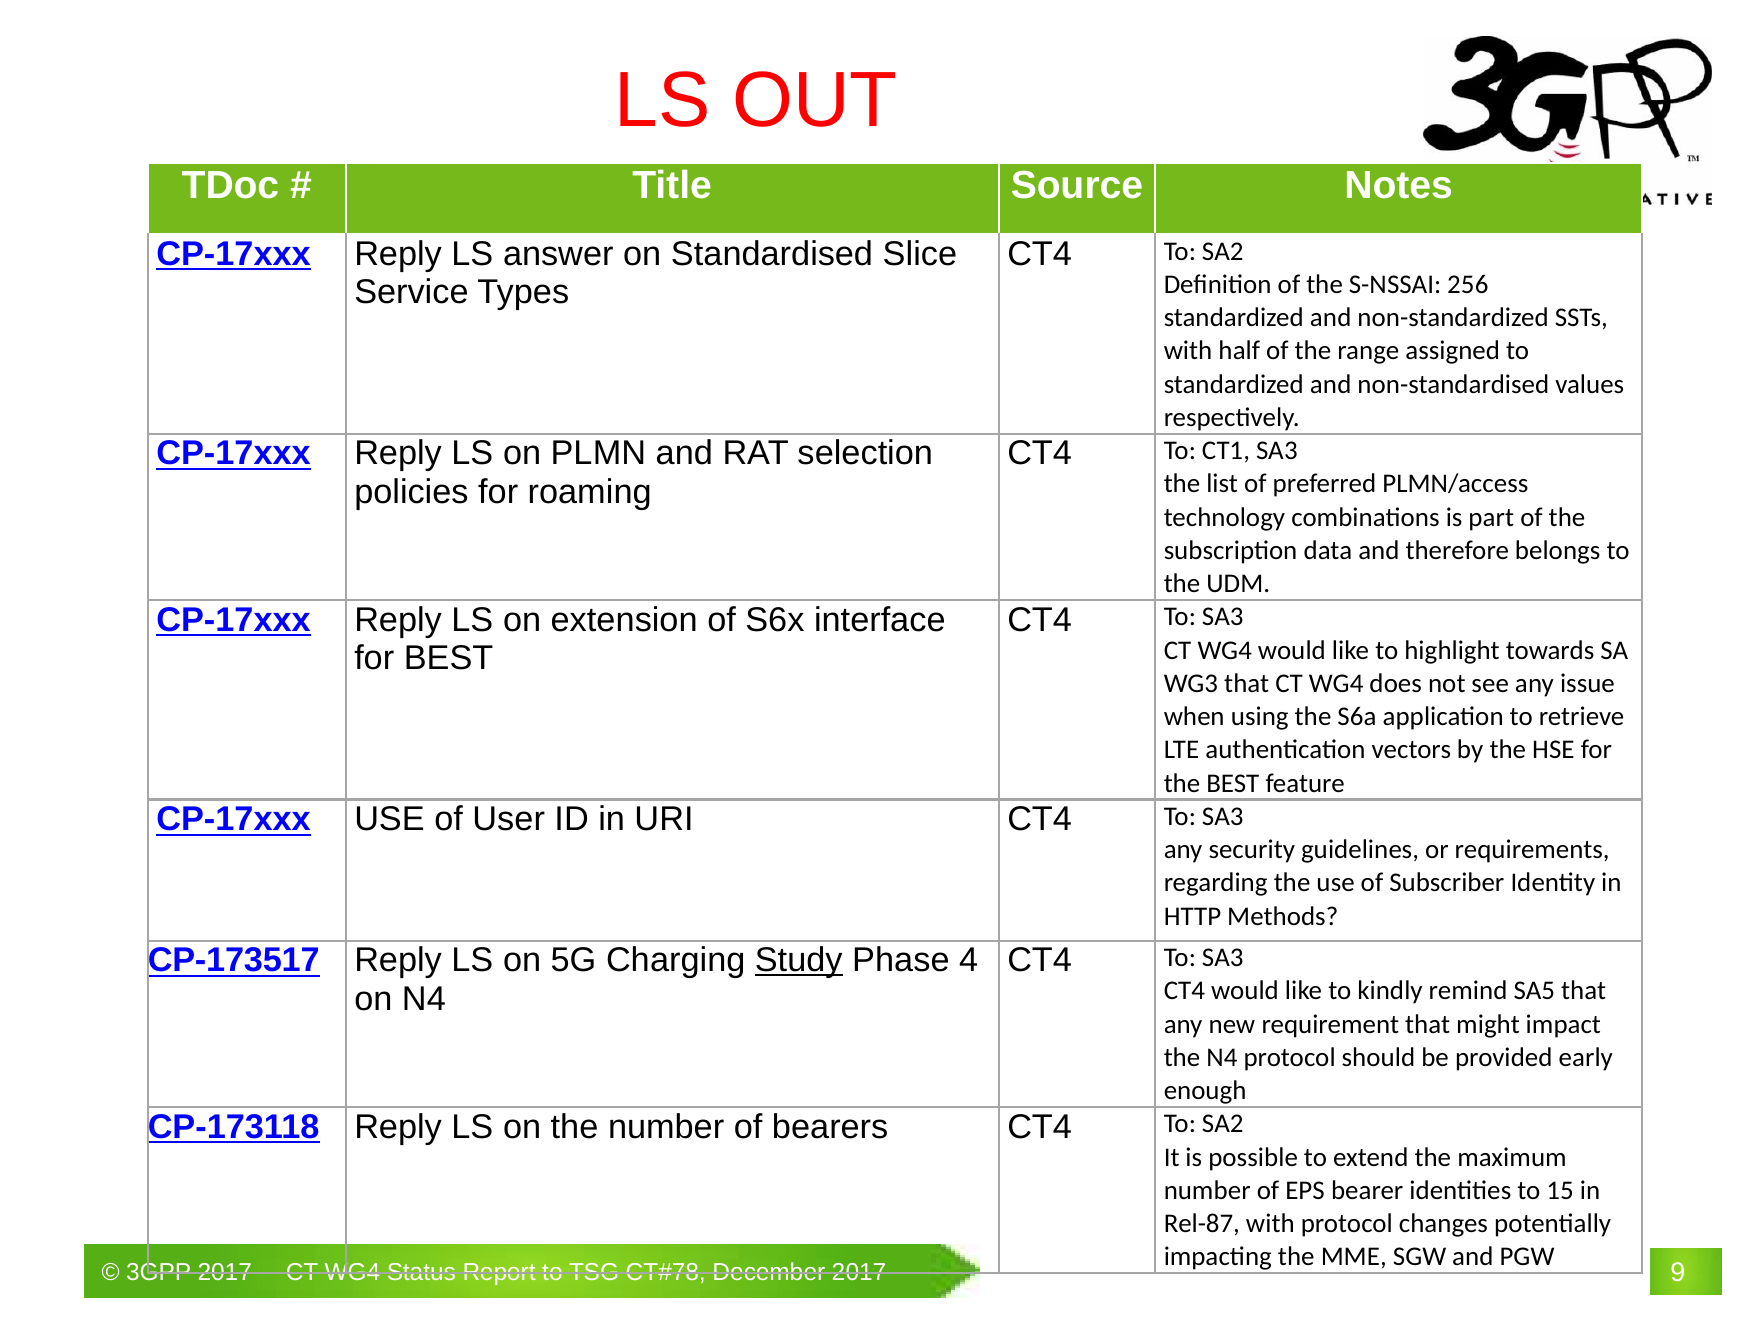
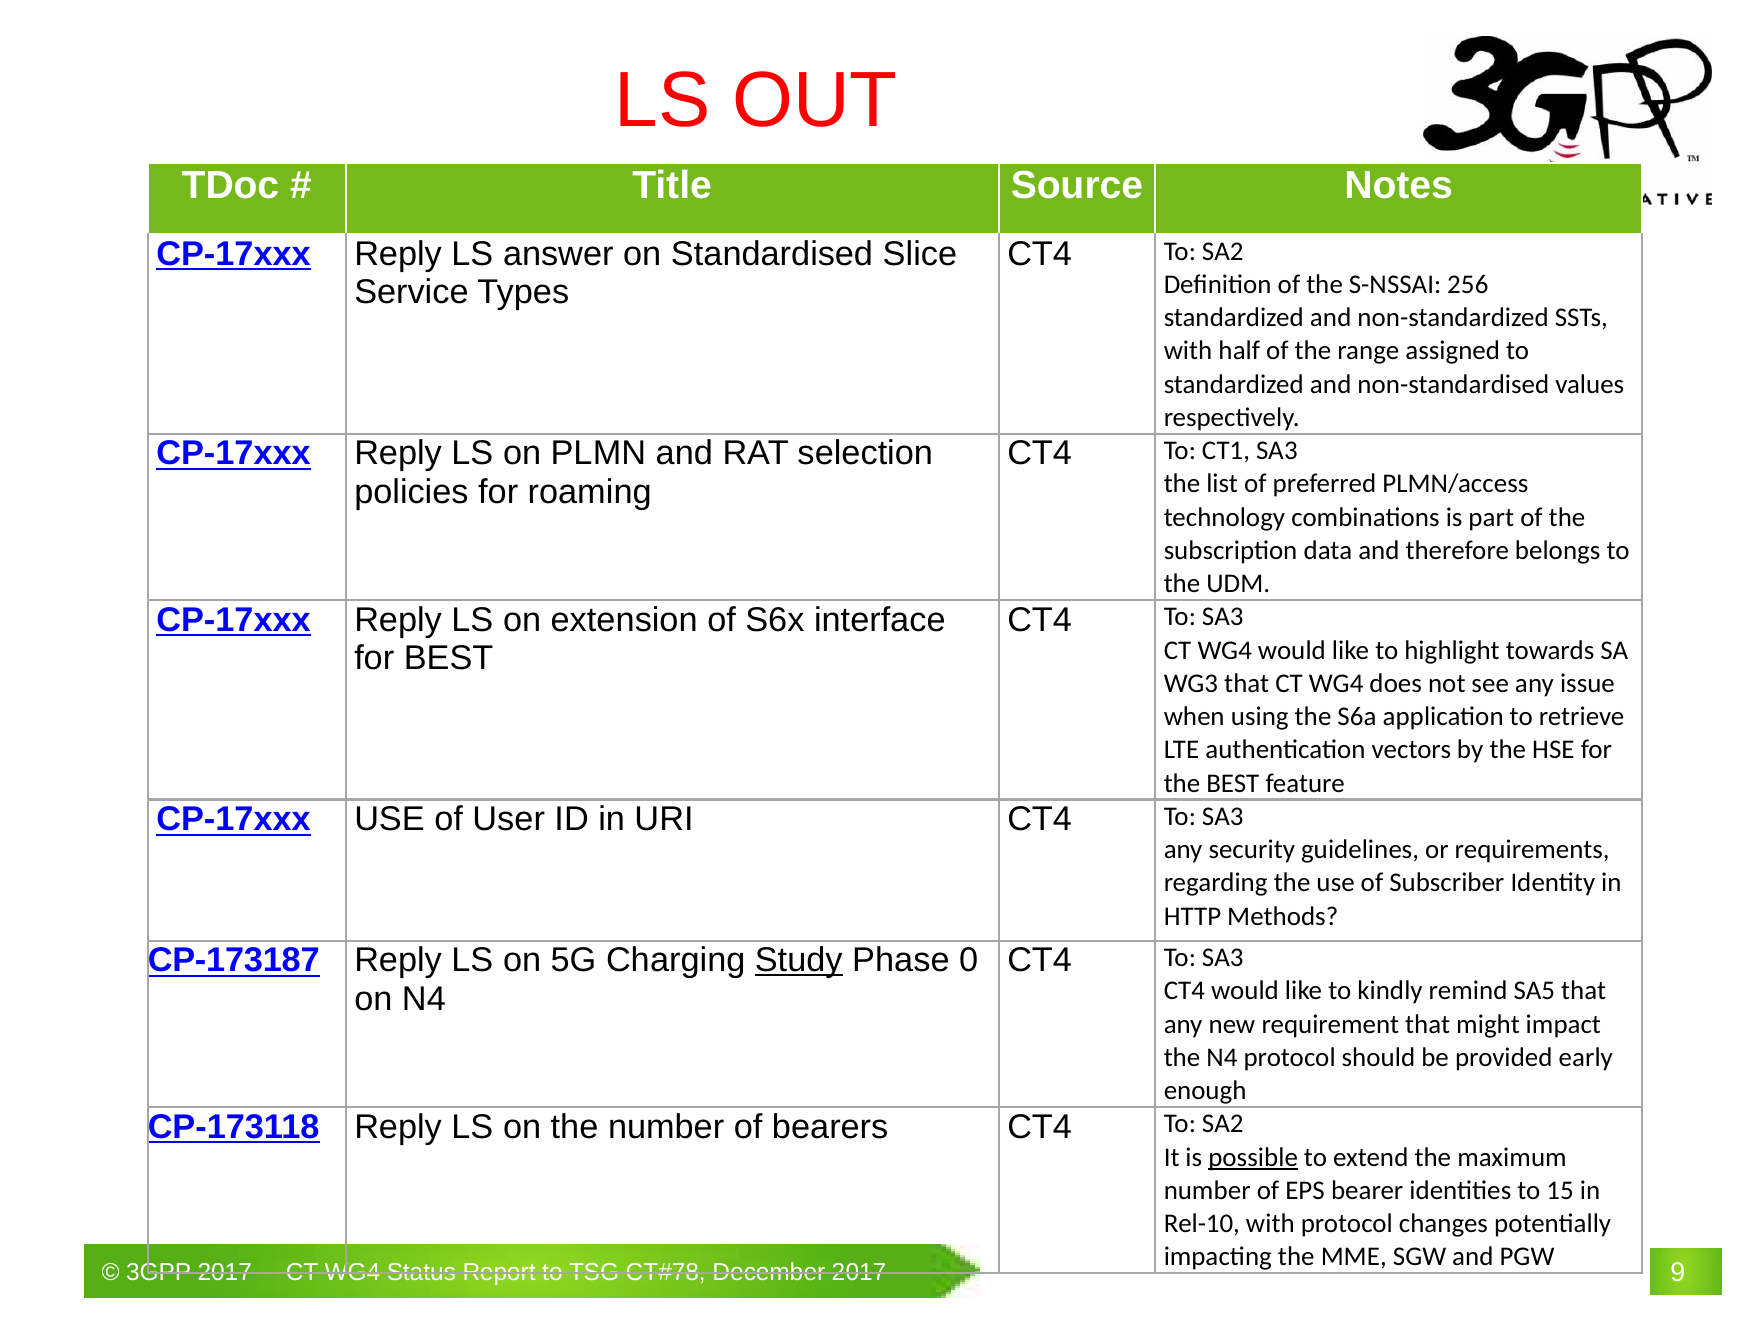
CP-173517: CP-173517 -> CP-173187
4: 4 -> 0
possible underline: none -> present
Rel-87: Rel-87 -> Rel-10
